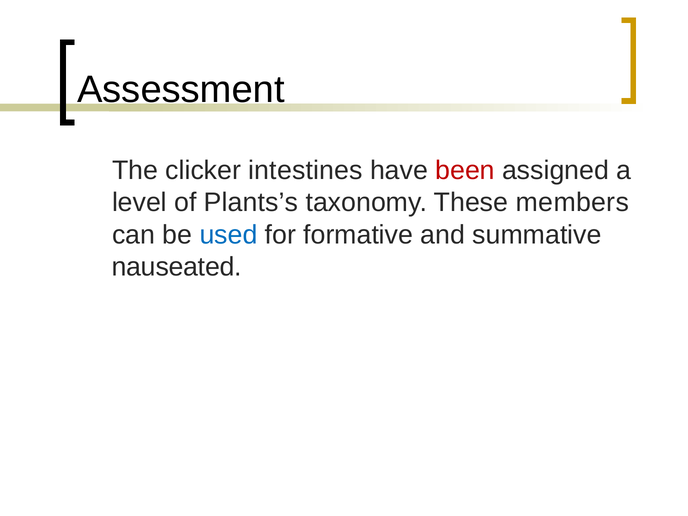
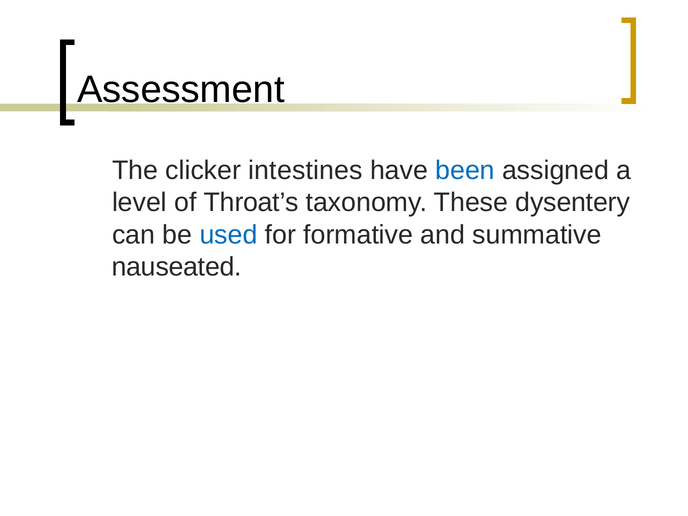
been colour: red -> blue
Plants’s: Plants’s -> Throat’s
members: members -> dysentery
